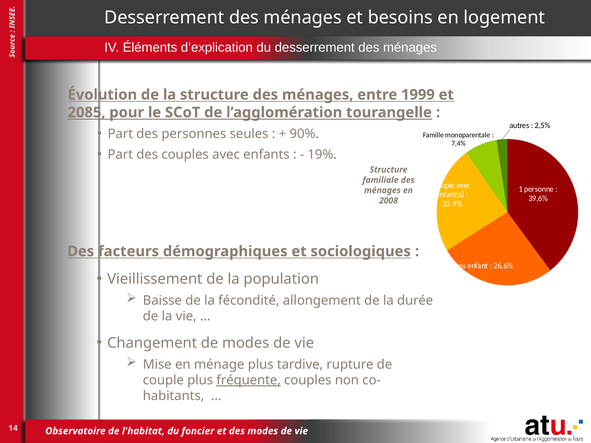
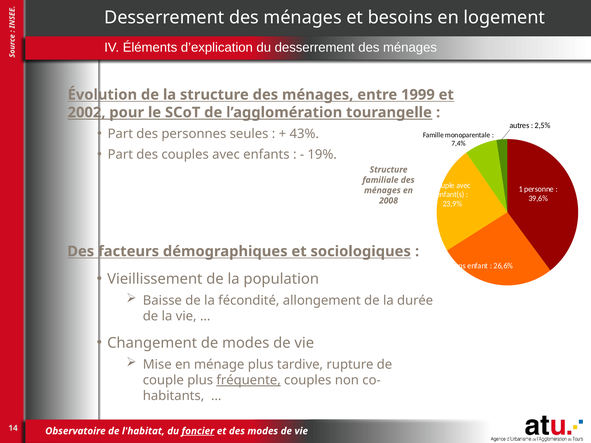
2085: 2085 -> 2002
90%: 90% -> 43%
foncier underline: none -> present
